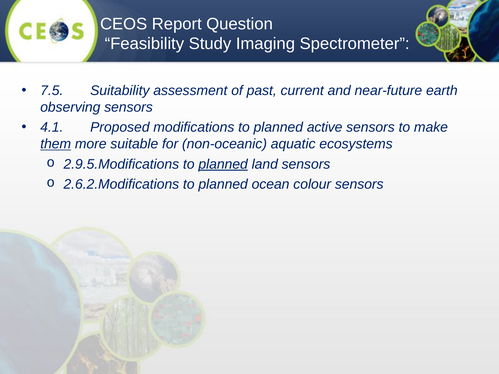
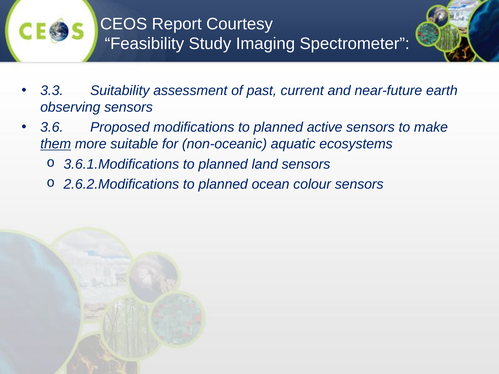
Question: Question -> Courtesy
7.5: 7.5 -> 3.3
4.1: 4.1 -> 3.6
2.9.5.Modifications: 2.9.5.Modifications -> 3.6.1.Modifications
planned at (223, 164) underline: present -> none
